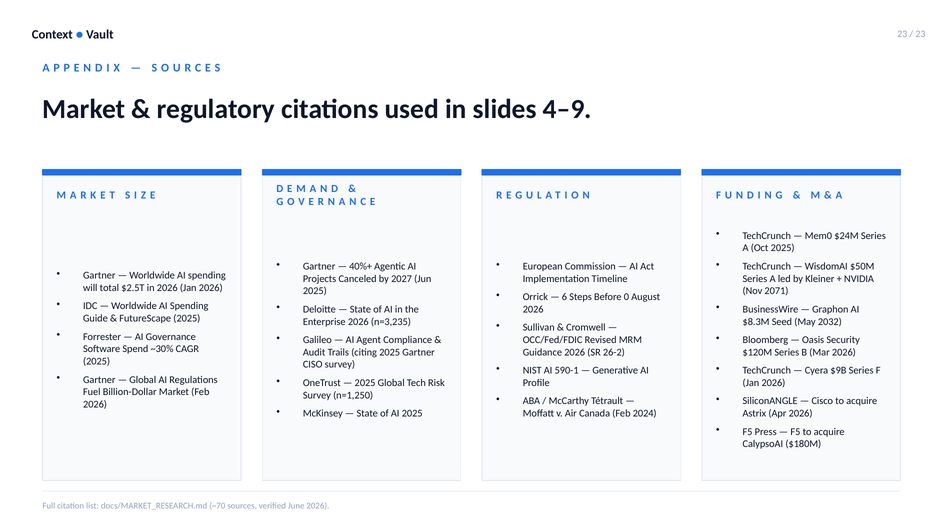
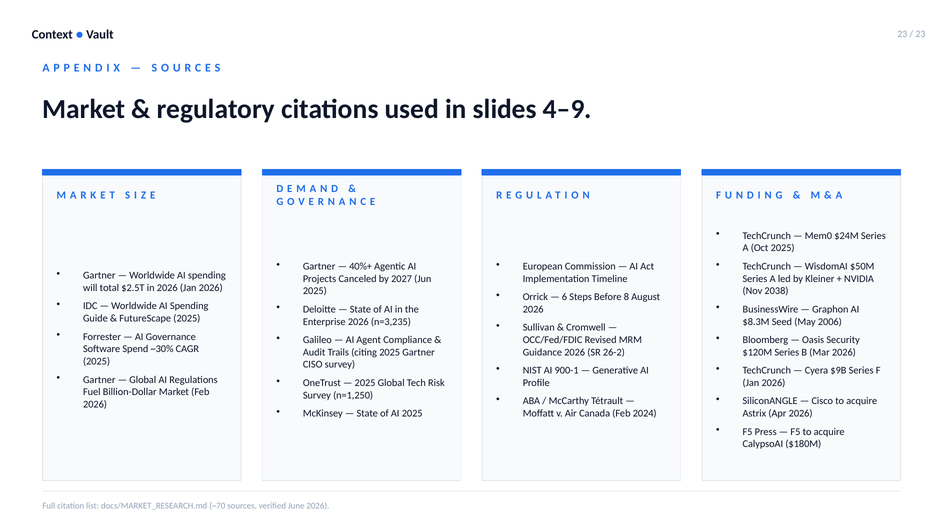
2071: 2071 -> 2038
0: 0 -> 8
2032: 2032 -> 2006
590-1: 590-1 -> 900-1
